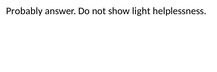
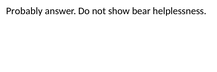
light: light -> bear
